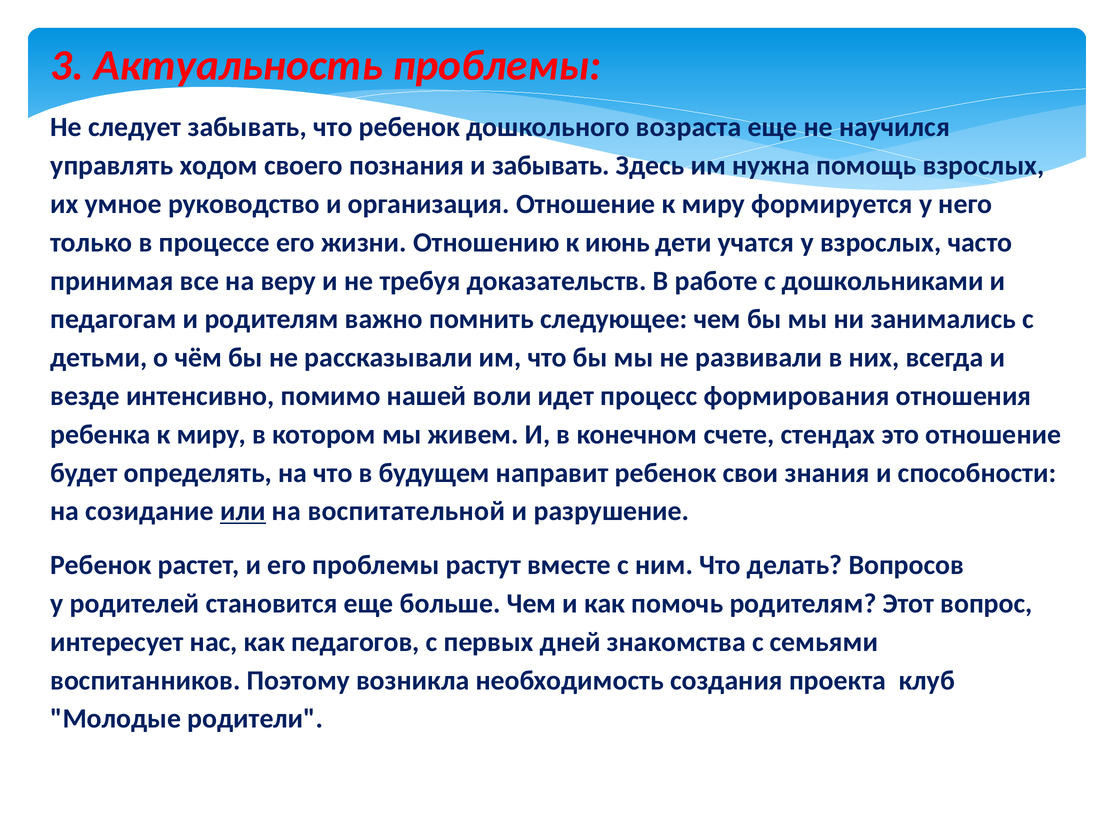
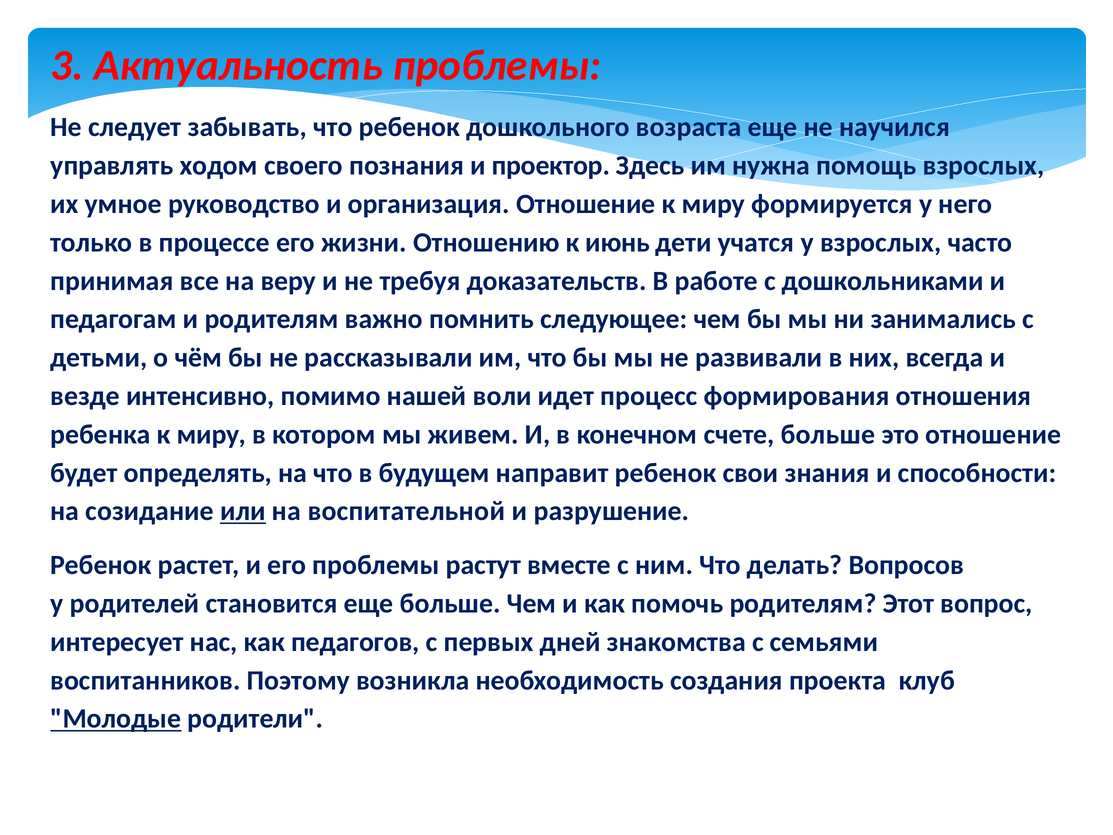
и забывать: забывать -> проектор
счете стендах: стендах -> больше
Молодые underline: none -> present
